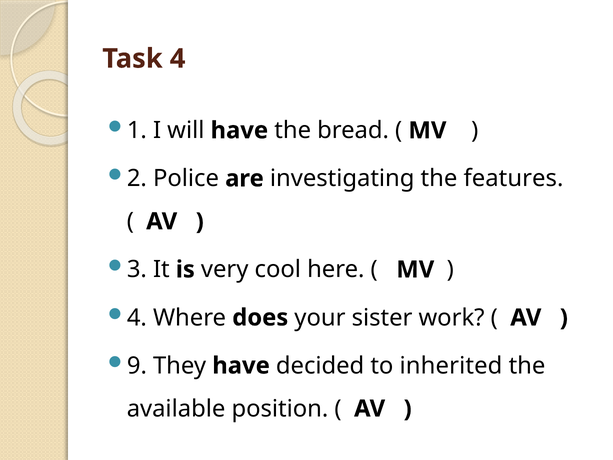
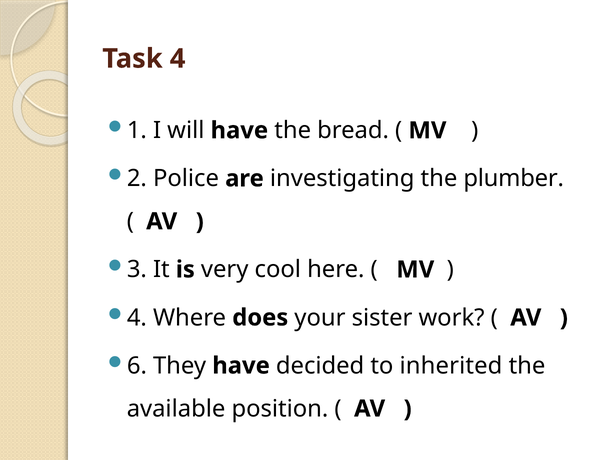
features: features -> plumber
9: 9 -> 6
